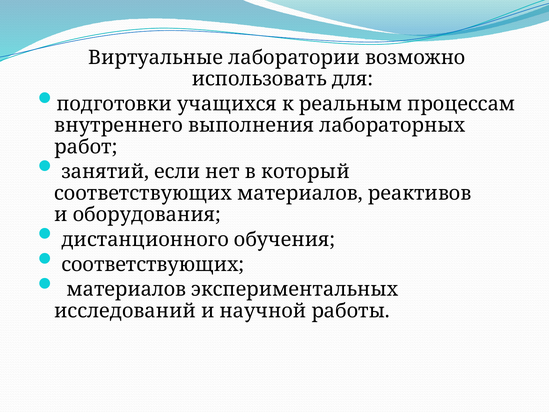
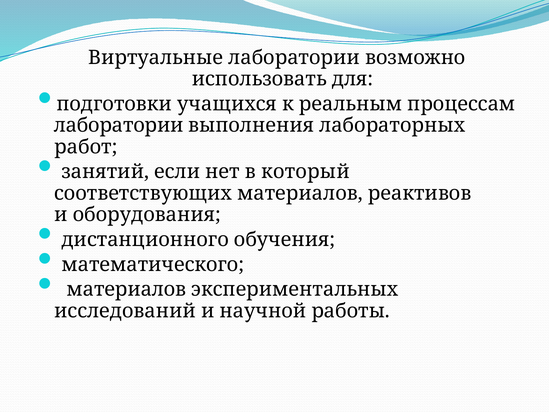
внутреннего at (119, 125): внутреннего -> лаборатории
соответствующих at (153, 264): соответствующих -> математического
